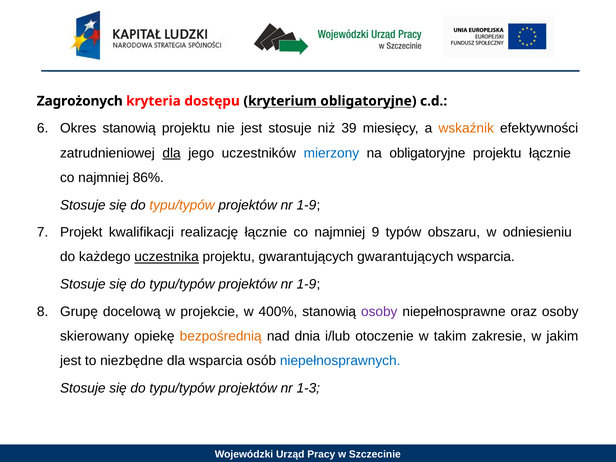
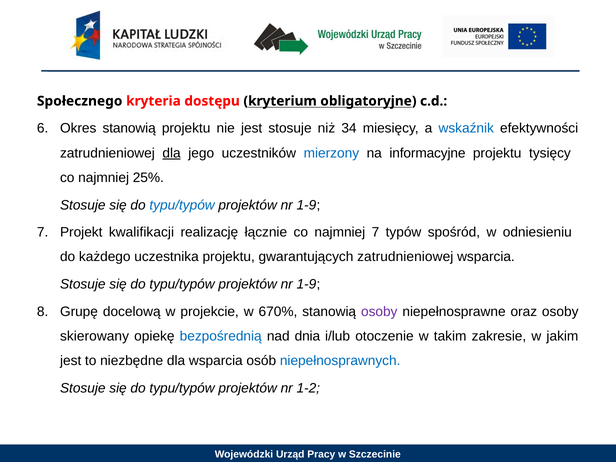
Zagrożonych: Zagrożonych -> Społecznego
39: 39 -> 34
wskaźnik colour: orange -> blue
na obligatoryjne: obligatoryjne -> informacyjne
projektu łącznie: łącznie -> tysięcy
86%: 86% -> 25%
typu/typów at (182, 205) colour: orange -> blue
najmniej 9: 9 -> 7
obszaru: obszaru -> spośród
uczestnika underline: present -> none
gwarantujących gwarantujących: gwarantujących -> zatrudnieniowej
400%: 400% -> 670%
bezpośrednią colour: orange -> blue
1-3: 1-3 -> 1-2
